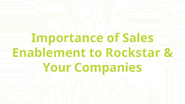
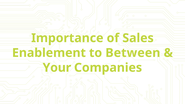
Rockstar: Rockstar -> Between
